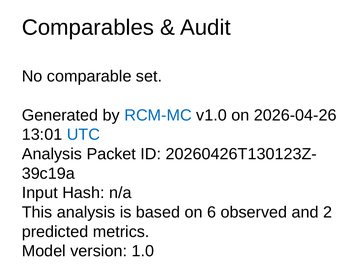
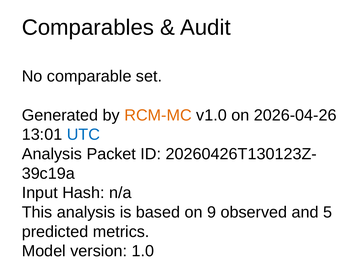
RCM-MC colour: blue -> orange
6: 6 -> 9
2: 2 -> 5
